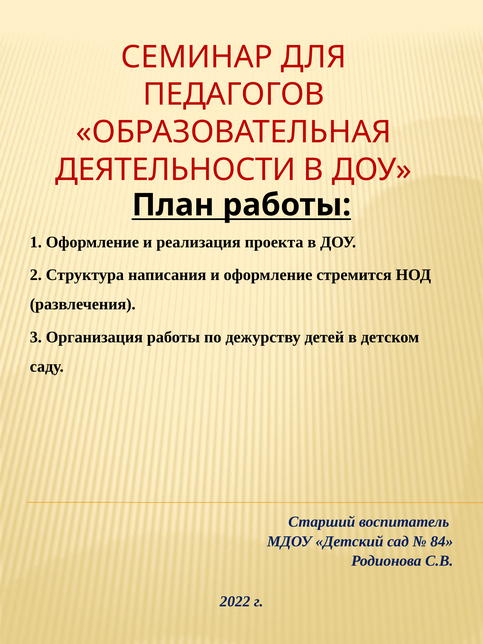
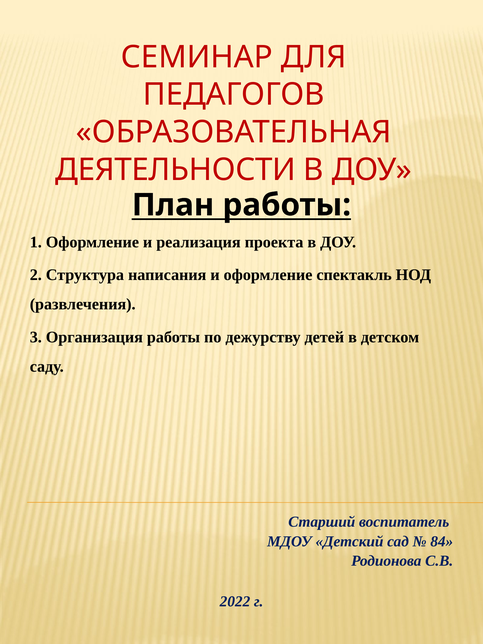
стремится: стремится -> спектакль
